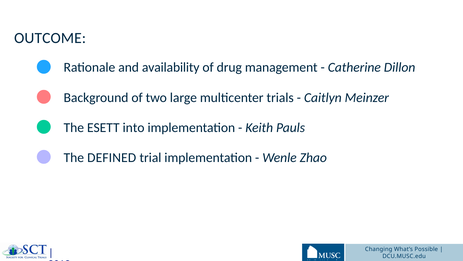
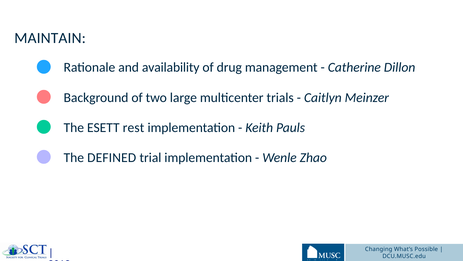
OUTCOME: OUTCOME -> MAINTAIN
into: into -> rest
